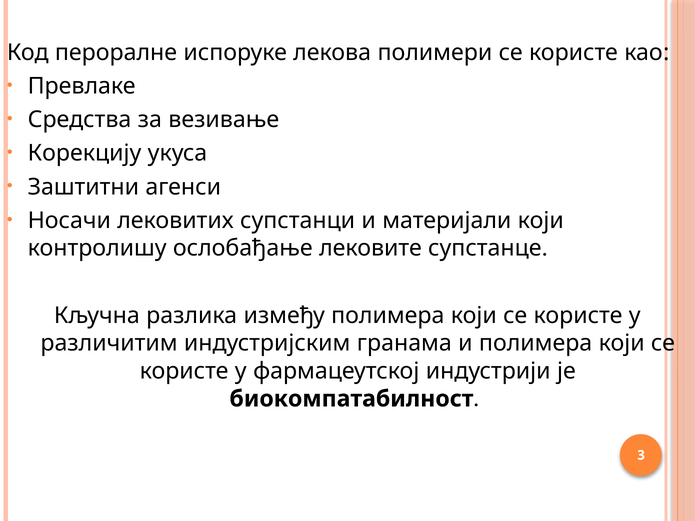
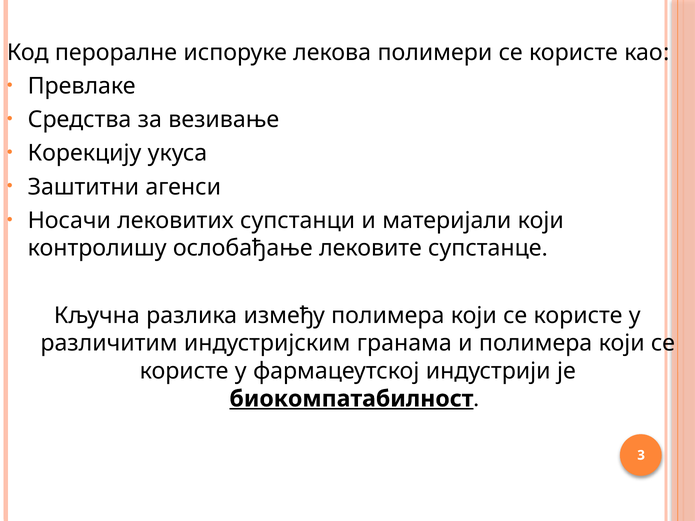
биокомпатабилност underline: none -> present
